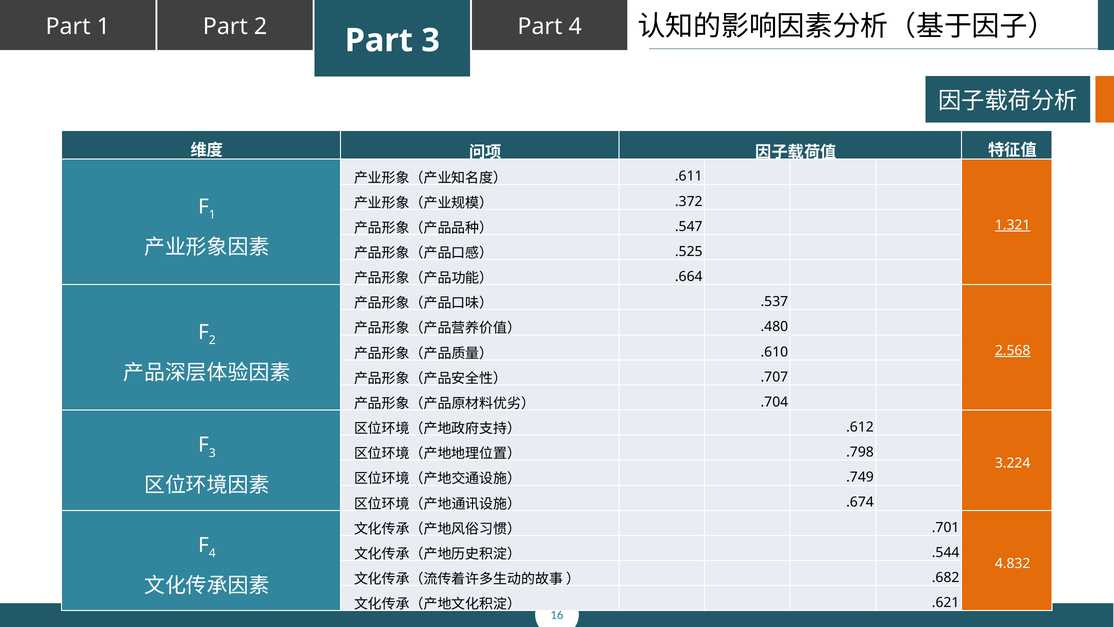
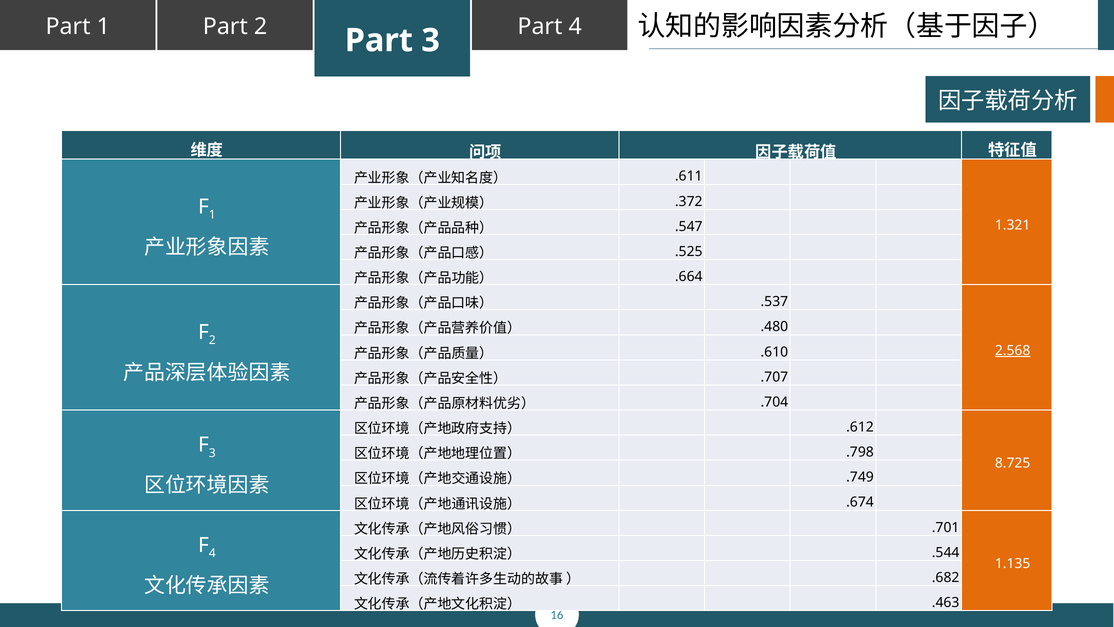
1.321 underline: present -> none
3.224: 3.224 -> 8.725
4.832: 4.832 -> 1.135
.621: .621 -> .463
